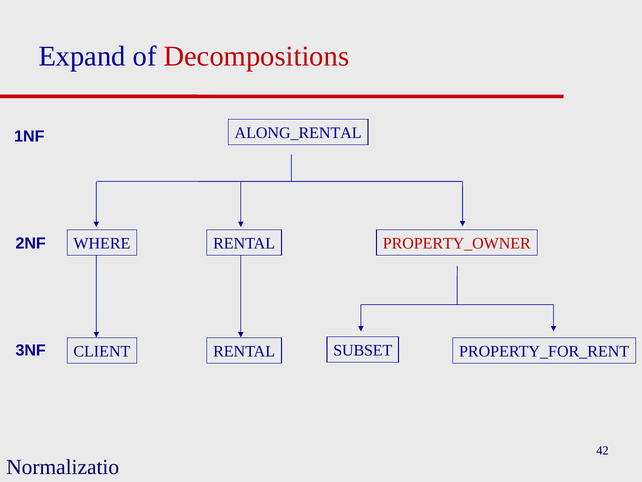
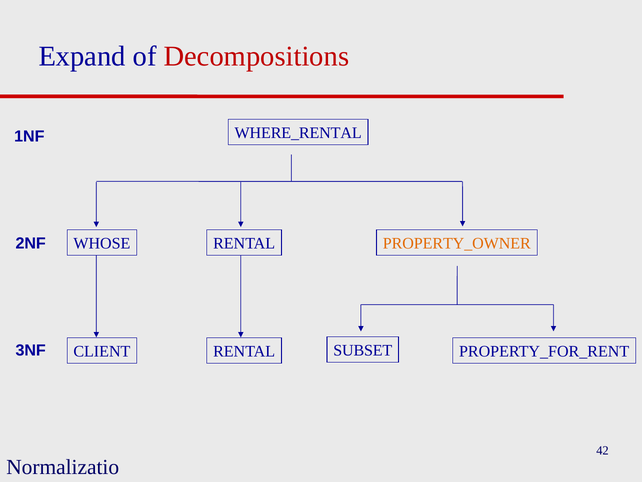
ALONG_RENTAL: ALONG_RENTAL -> WHERE_RENTAL
WHERE: WHERE -> WHOSE
PROPERTY_OWNER colour: red -> orange
